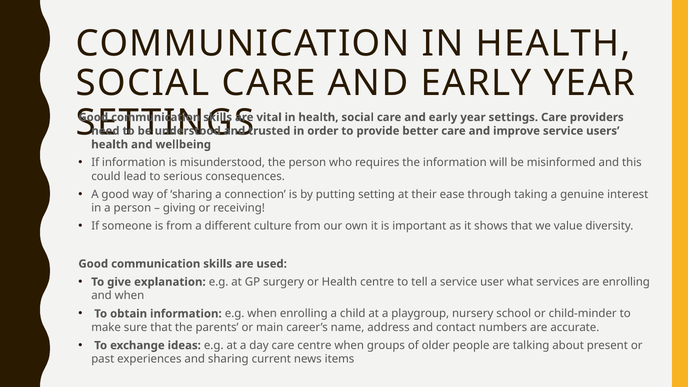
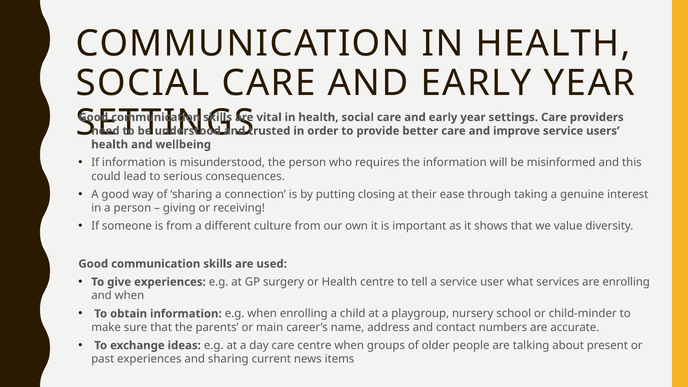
setting: setting -> closing
give explanation: explanation -> experiences
